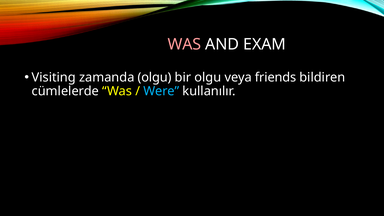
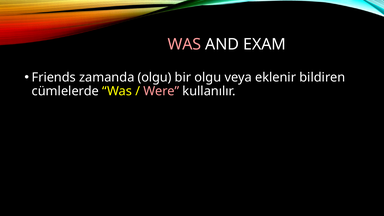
Visiting: Visiting -> Friends
friends: friends -> eklenir
Were colour: light blue -> pink
